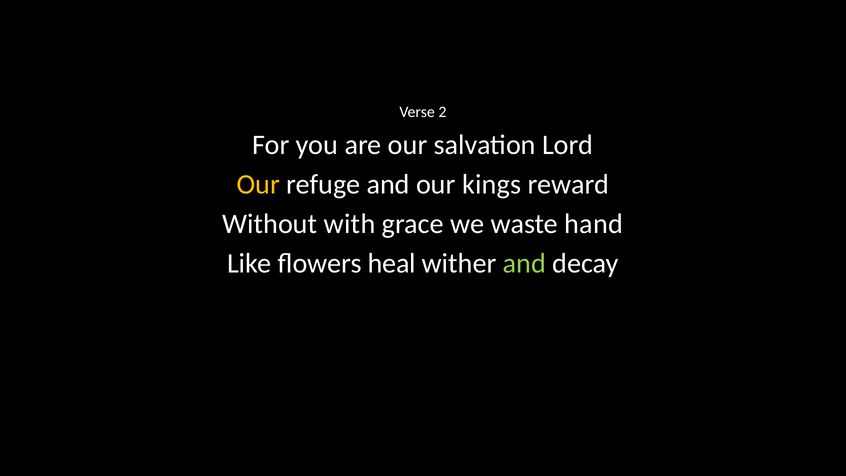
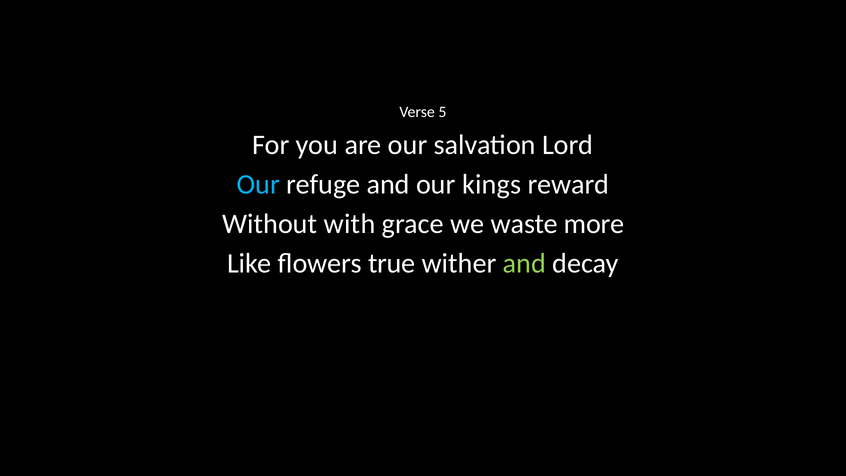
2: 2 -> 5
Our at (258, 184) colour: yellow -> light blue
hand: hand -> more
heal: heal -> true
